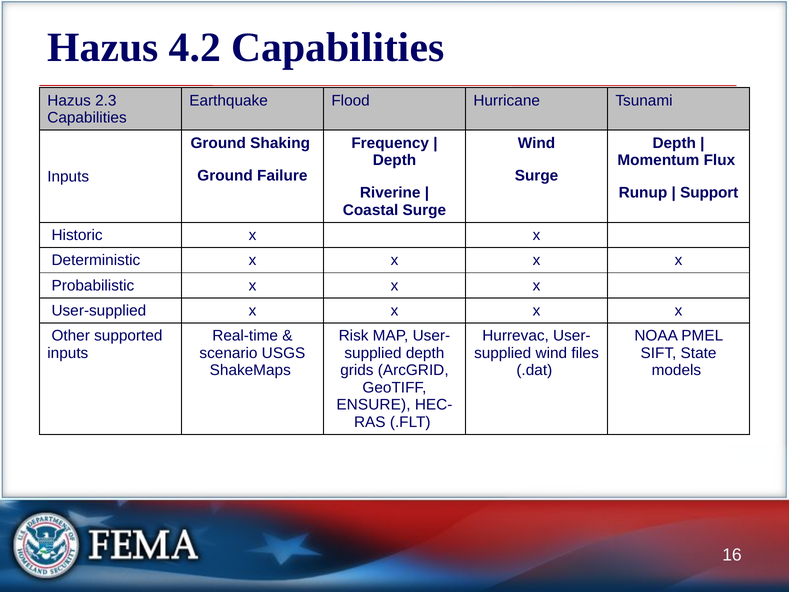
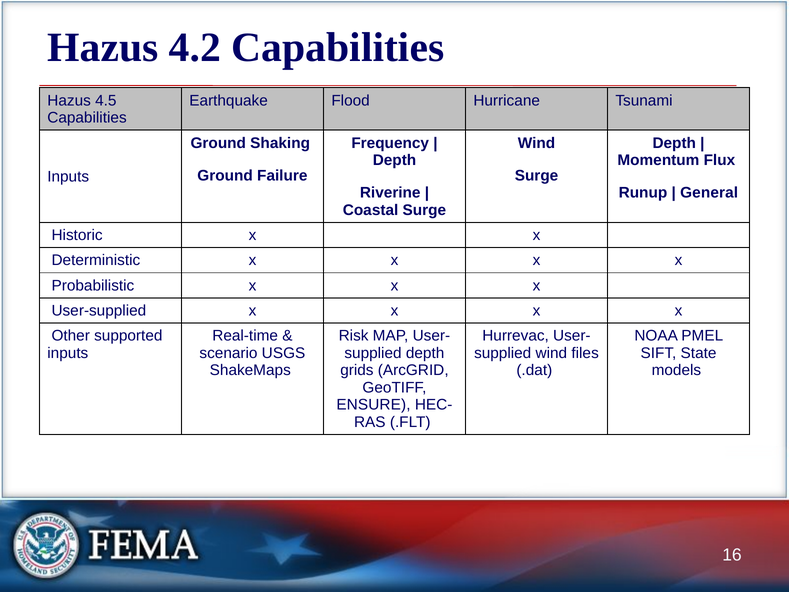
2.3: 2.3 -> 4.5
Support: Support -> General
